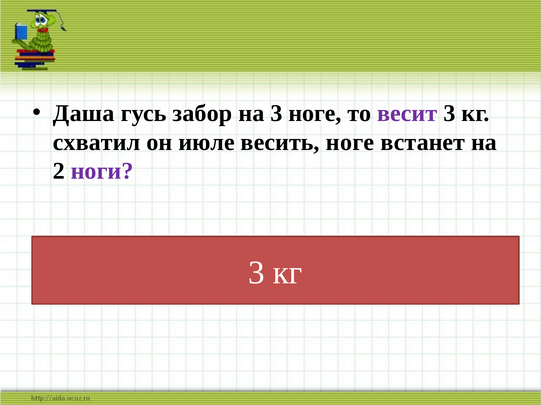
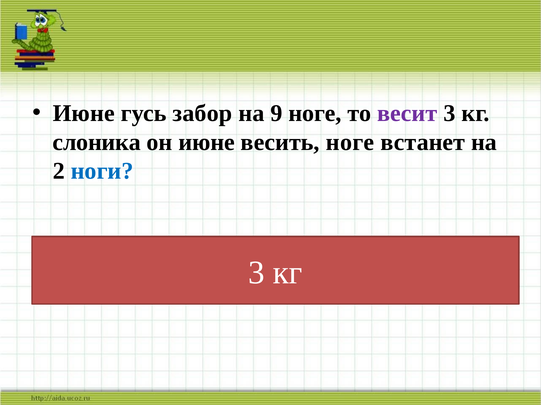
Даша at (84, 113): Даша -> Июне
на 3: 3 -> 9
схватил: схватил -> слоника
он июле: июле -> июне
ноги colour: purple -> blue
